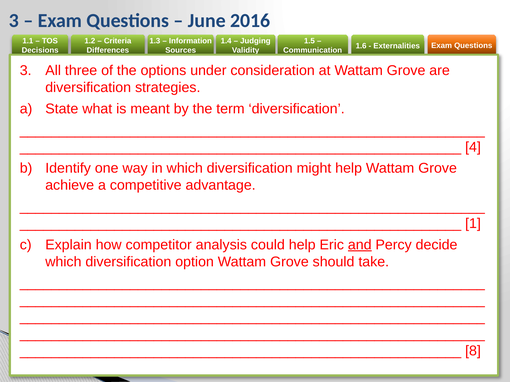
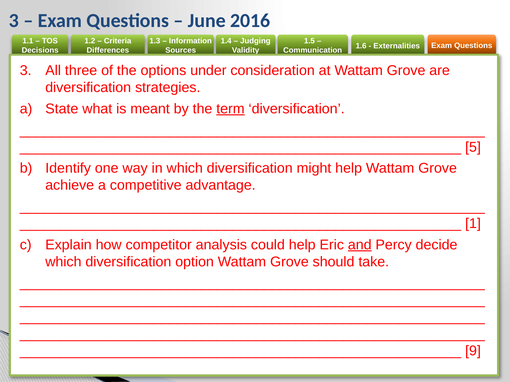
term underline: none -> present
4: 4 -> 5
8: 8 -> 9
